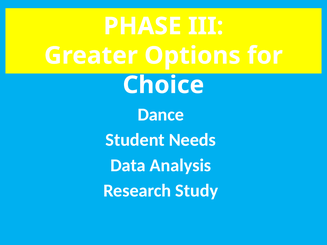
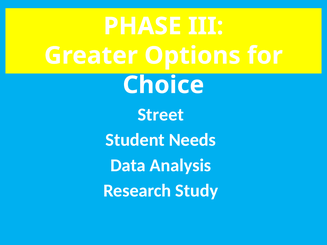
Dance: Dance -> Street
